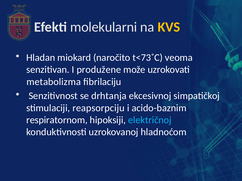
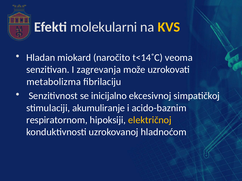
t<73˚C: t<73˚C -> t<14˚C
produžene: produžene -> zagrevanja
drhtanja: drhtanja -> inicijalno
reapsorpciju: reapsorpciju -> akumuliranje
električnoj colour: light blue -> yellow
